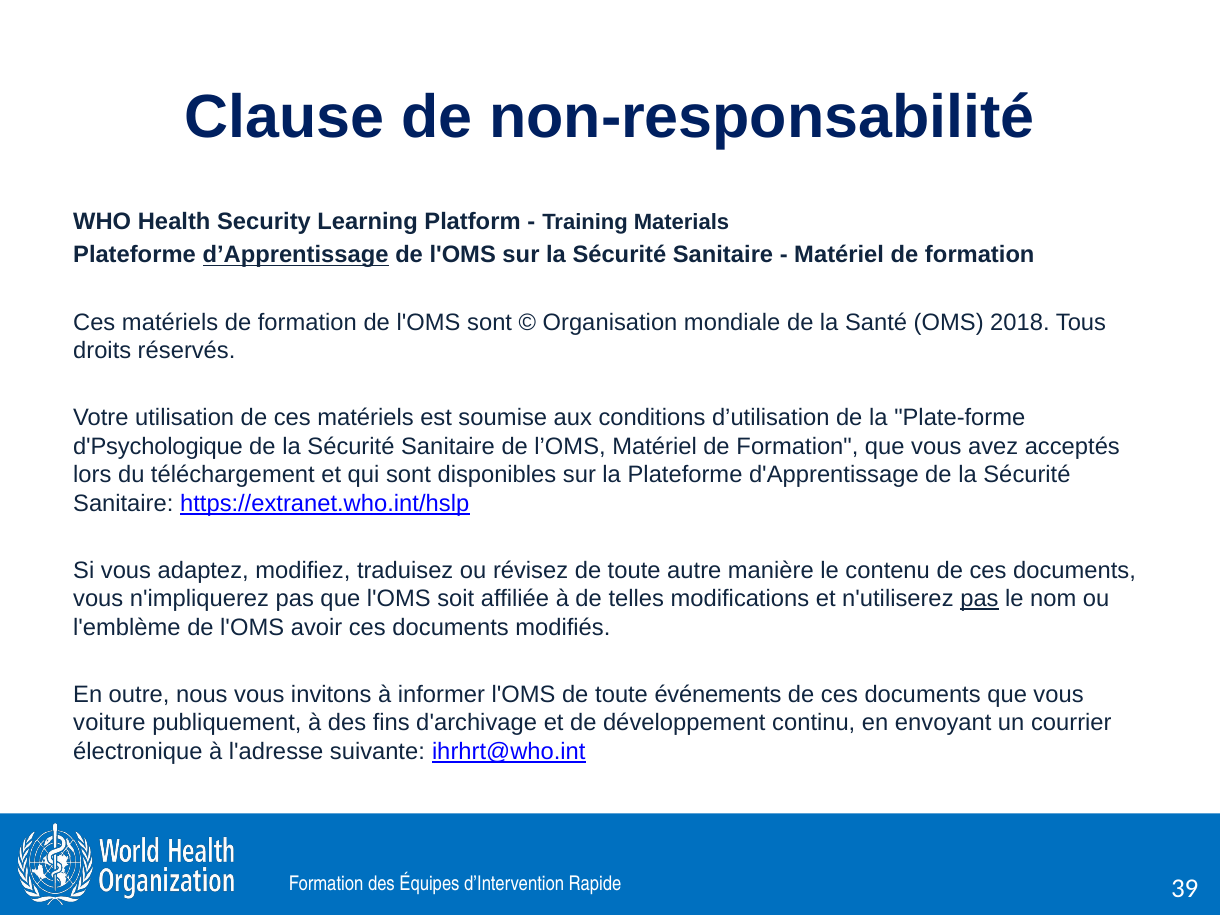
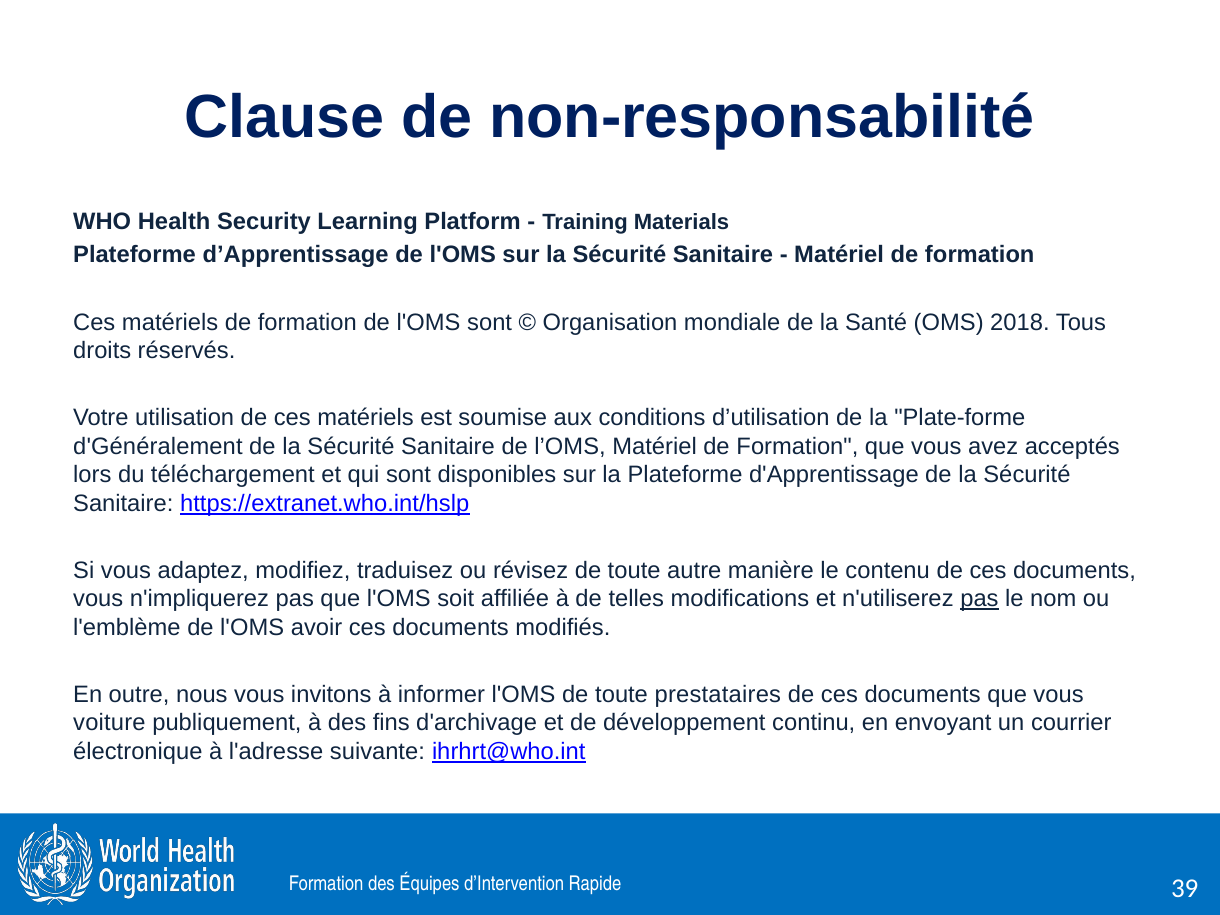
d’Apprentissage underline: present -> none
d'Psychologique: d'Psychologique -> d'Généralement
événements: événements -> prestataires
